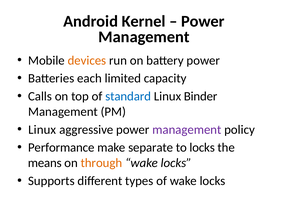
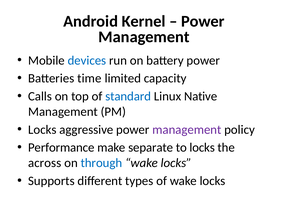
devices colour: orange -> blue
each: each -> time
Binder: Binder -> Native
Linux at (42, 130): Linux -> Locks
means: means -> across
through colour: orange -> blue
